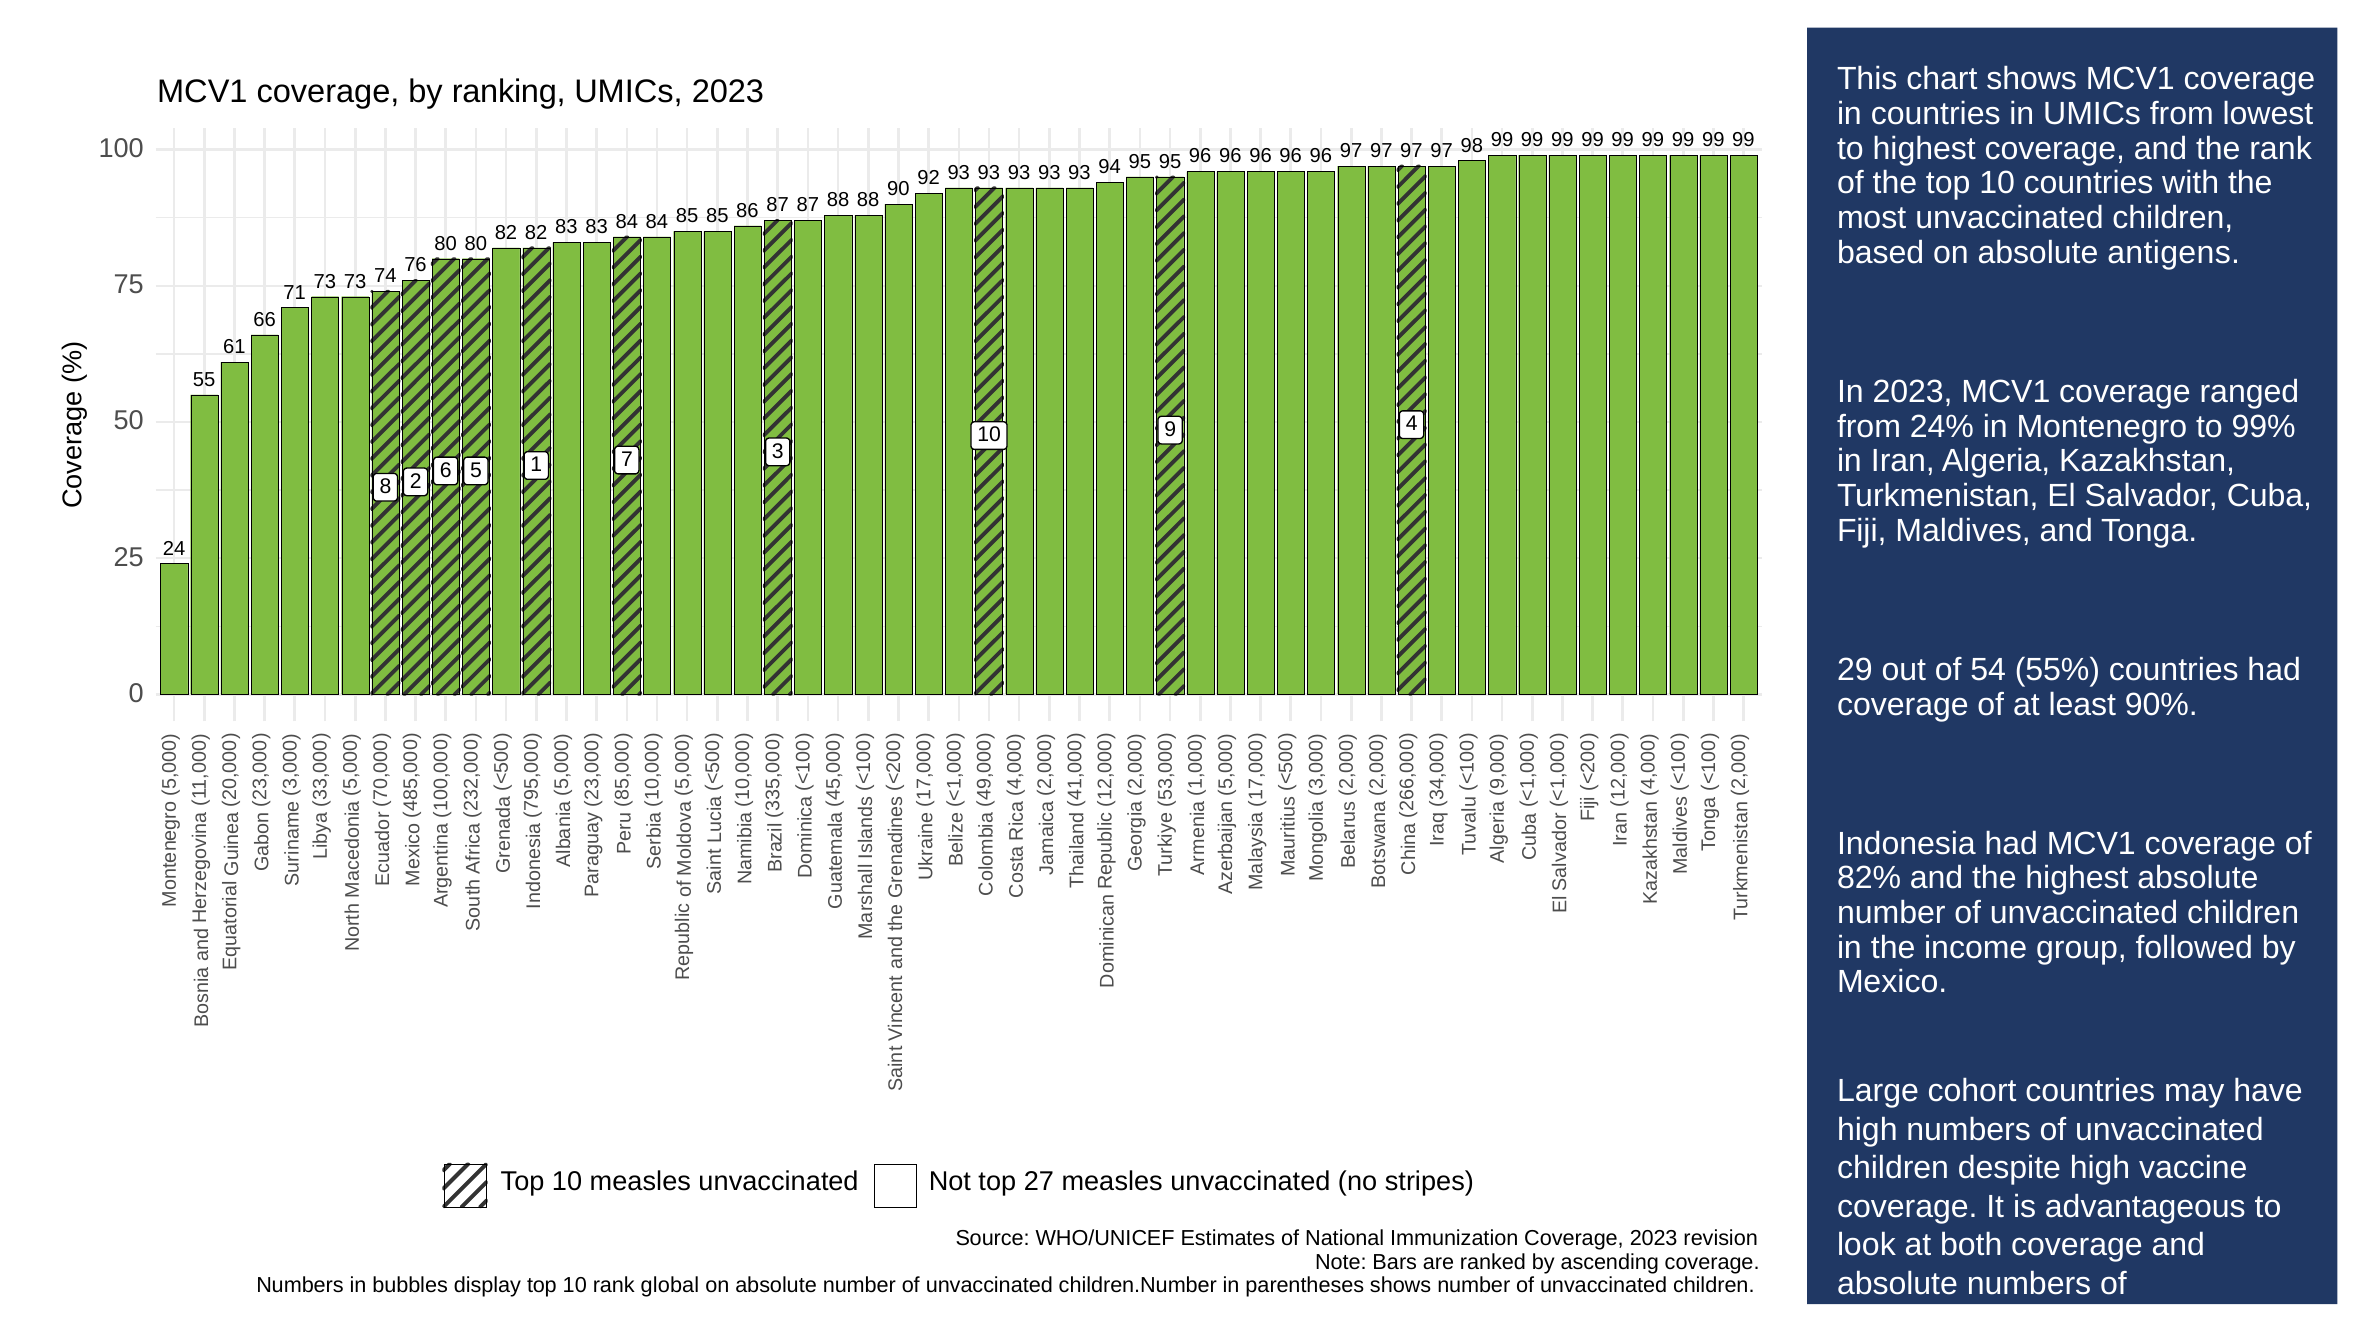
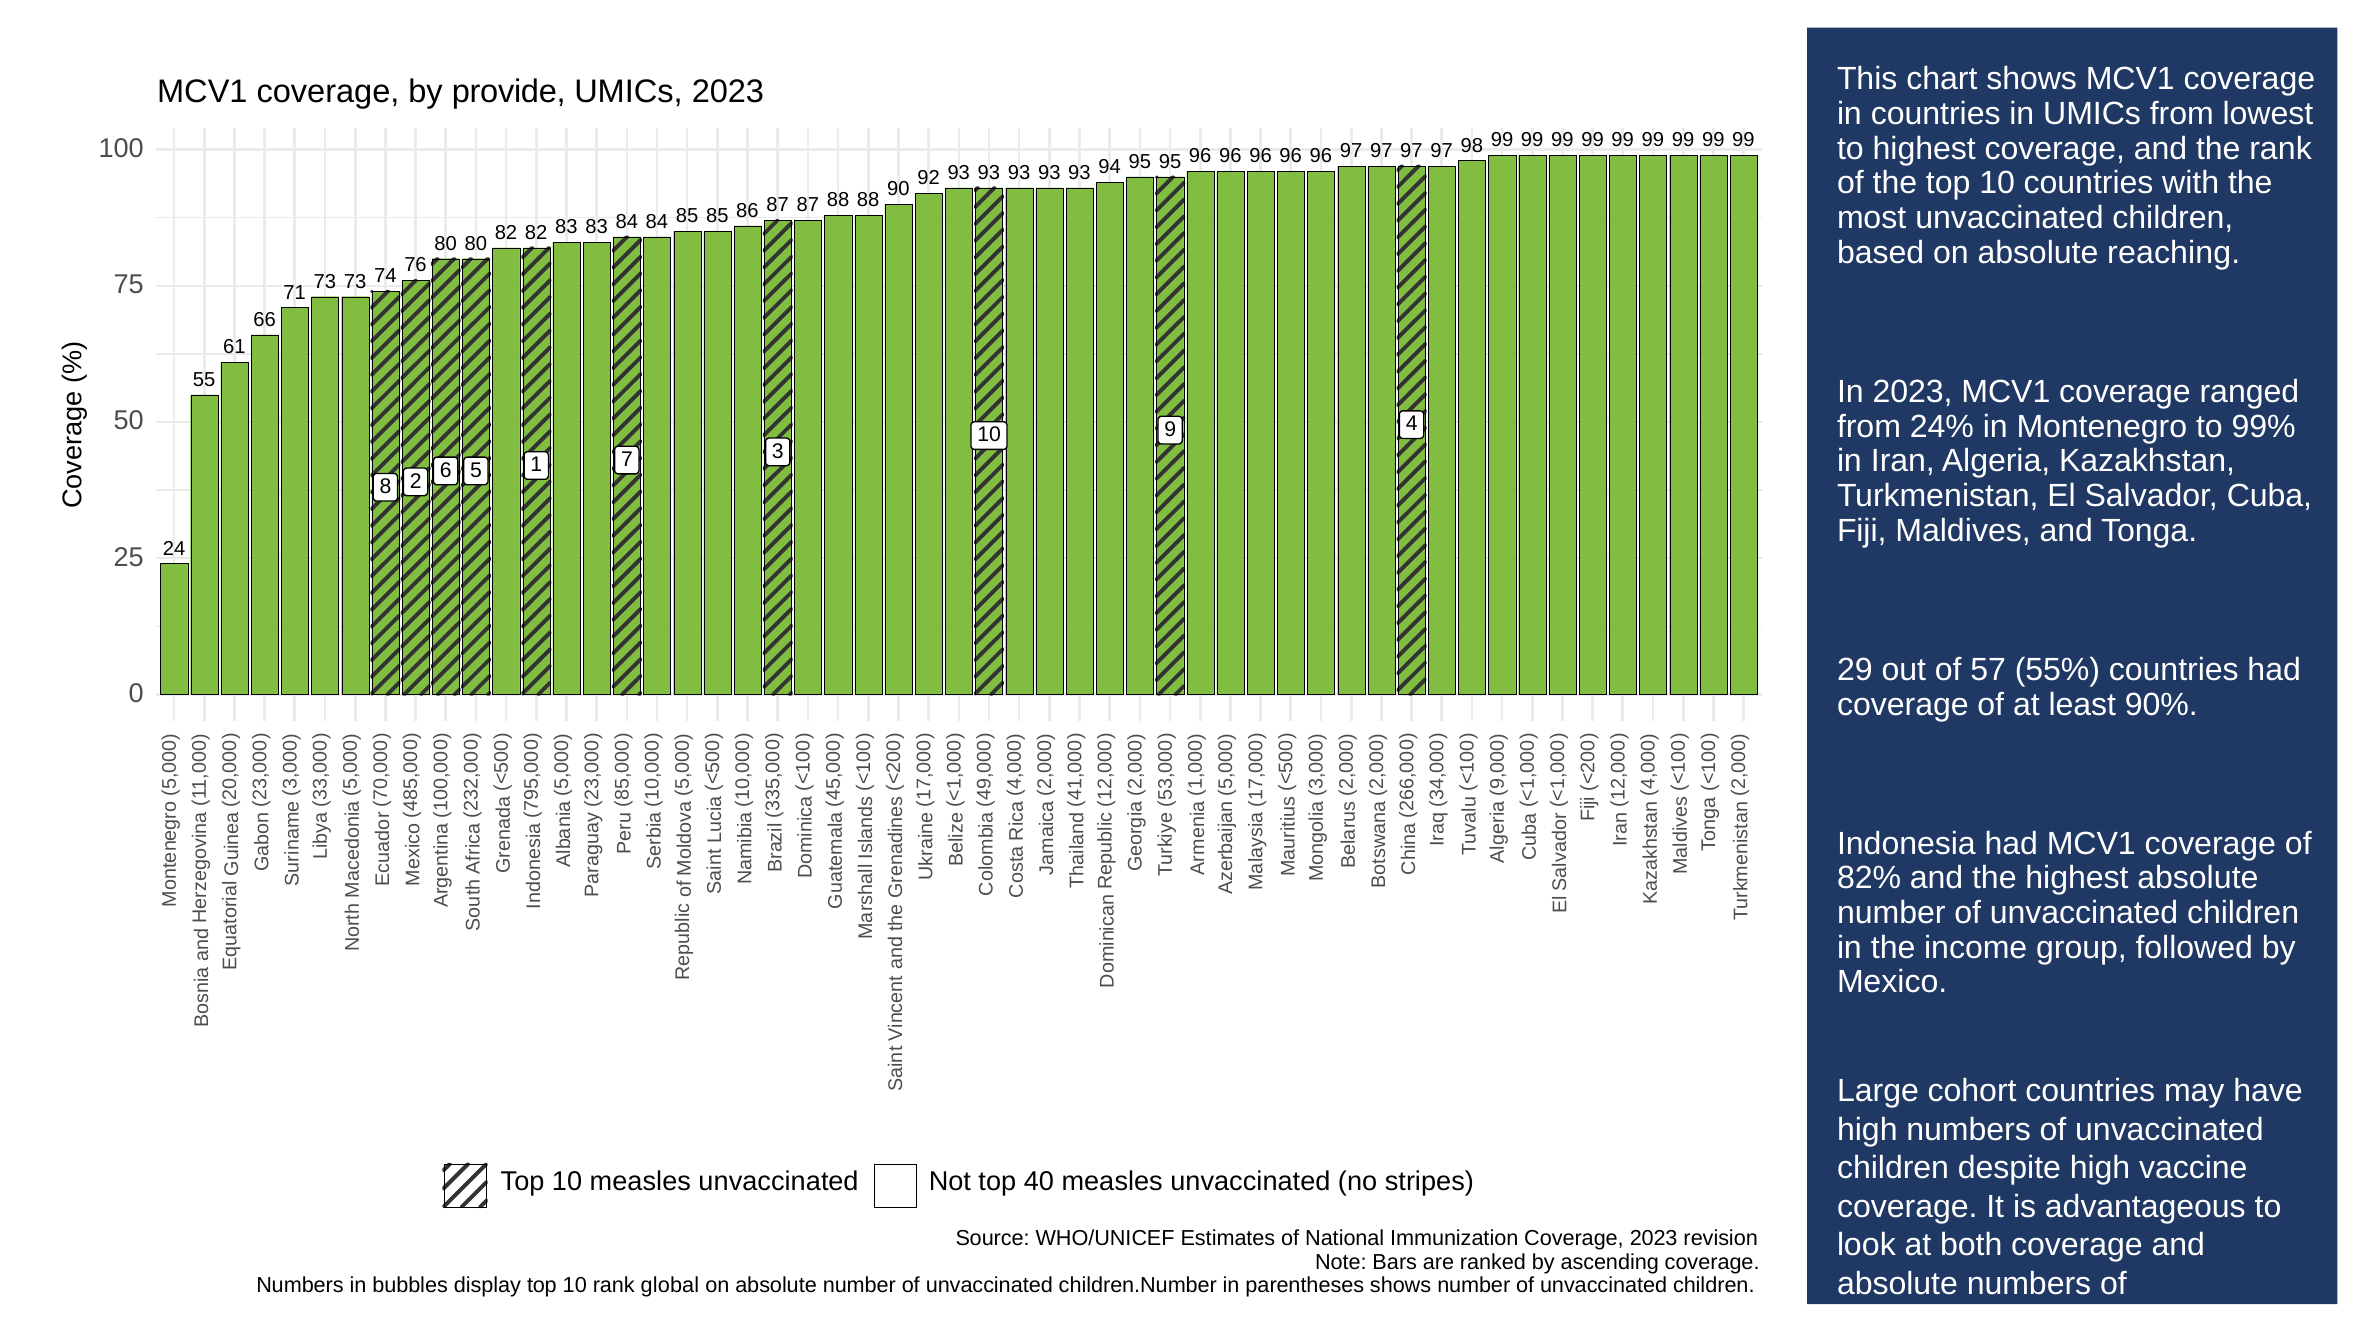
ranking: ranking -> provide
antigens: antigens -> reaching
54: 54 -> 57
27: 27 -> 40
